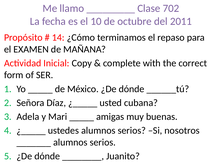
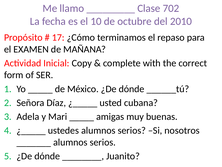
2011: 2011 -> 2010
14: 14 -> 17
